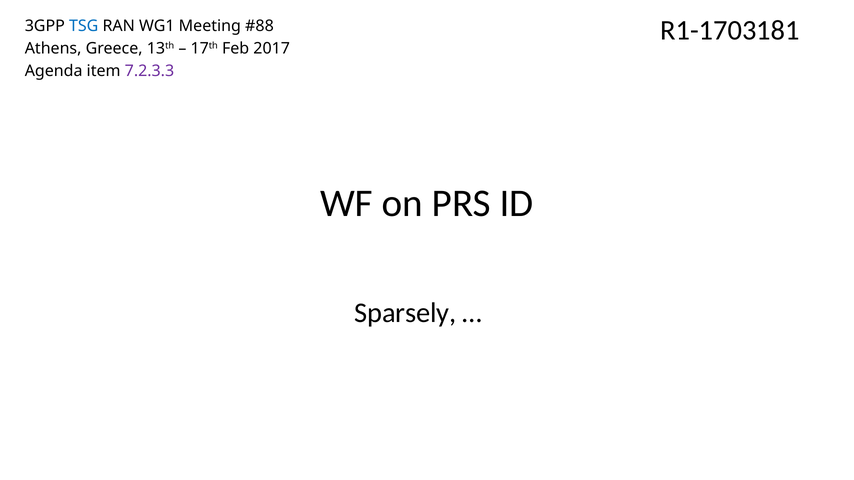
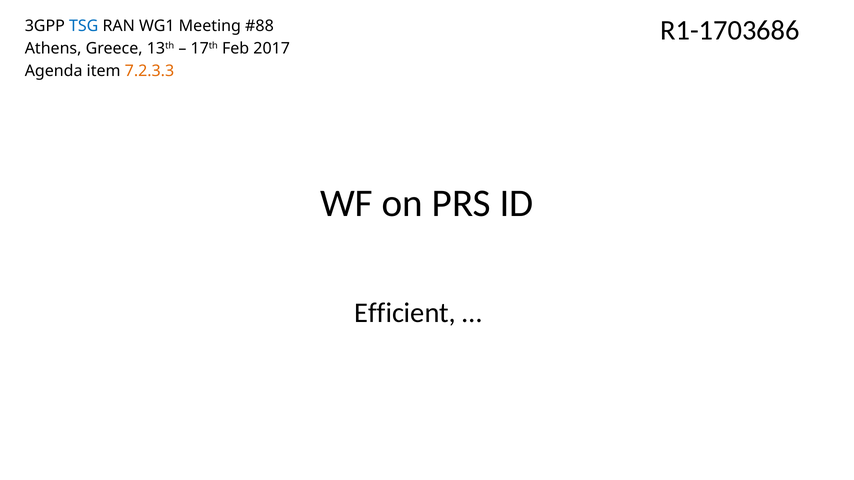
R1-1703181: R1-1703181 -> R1-1703686
7.2.3.3 colour: purple -> orange
Sparsely: Sparsely -> Efficient
